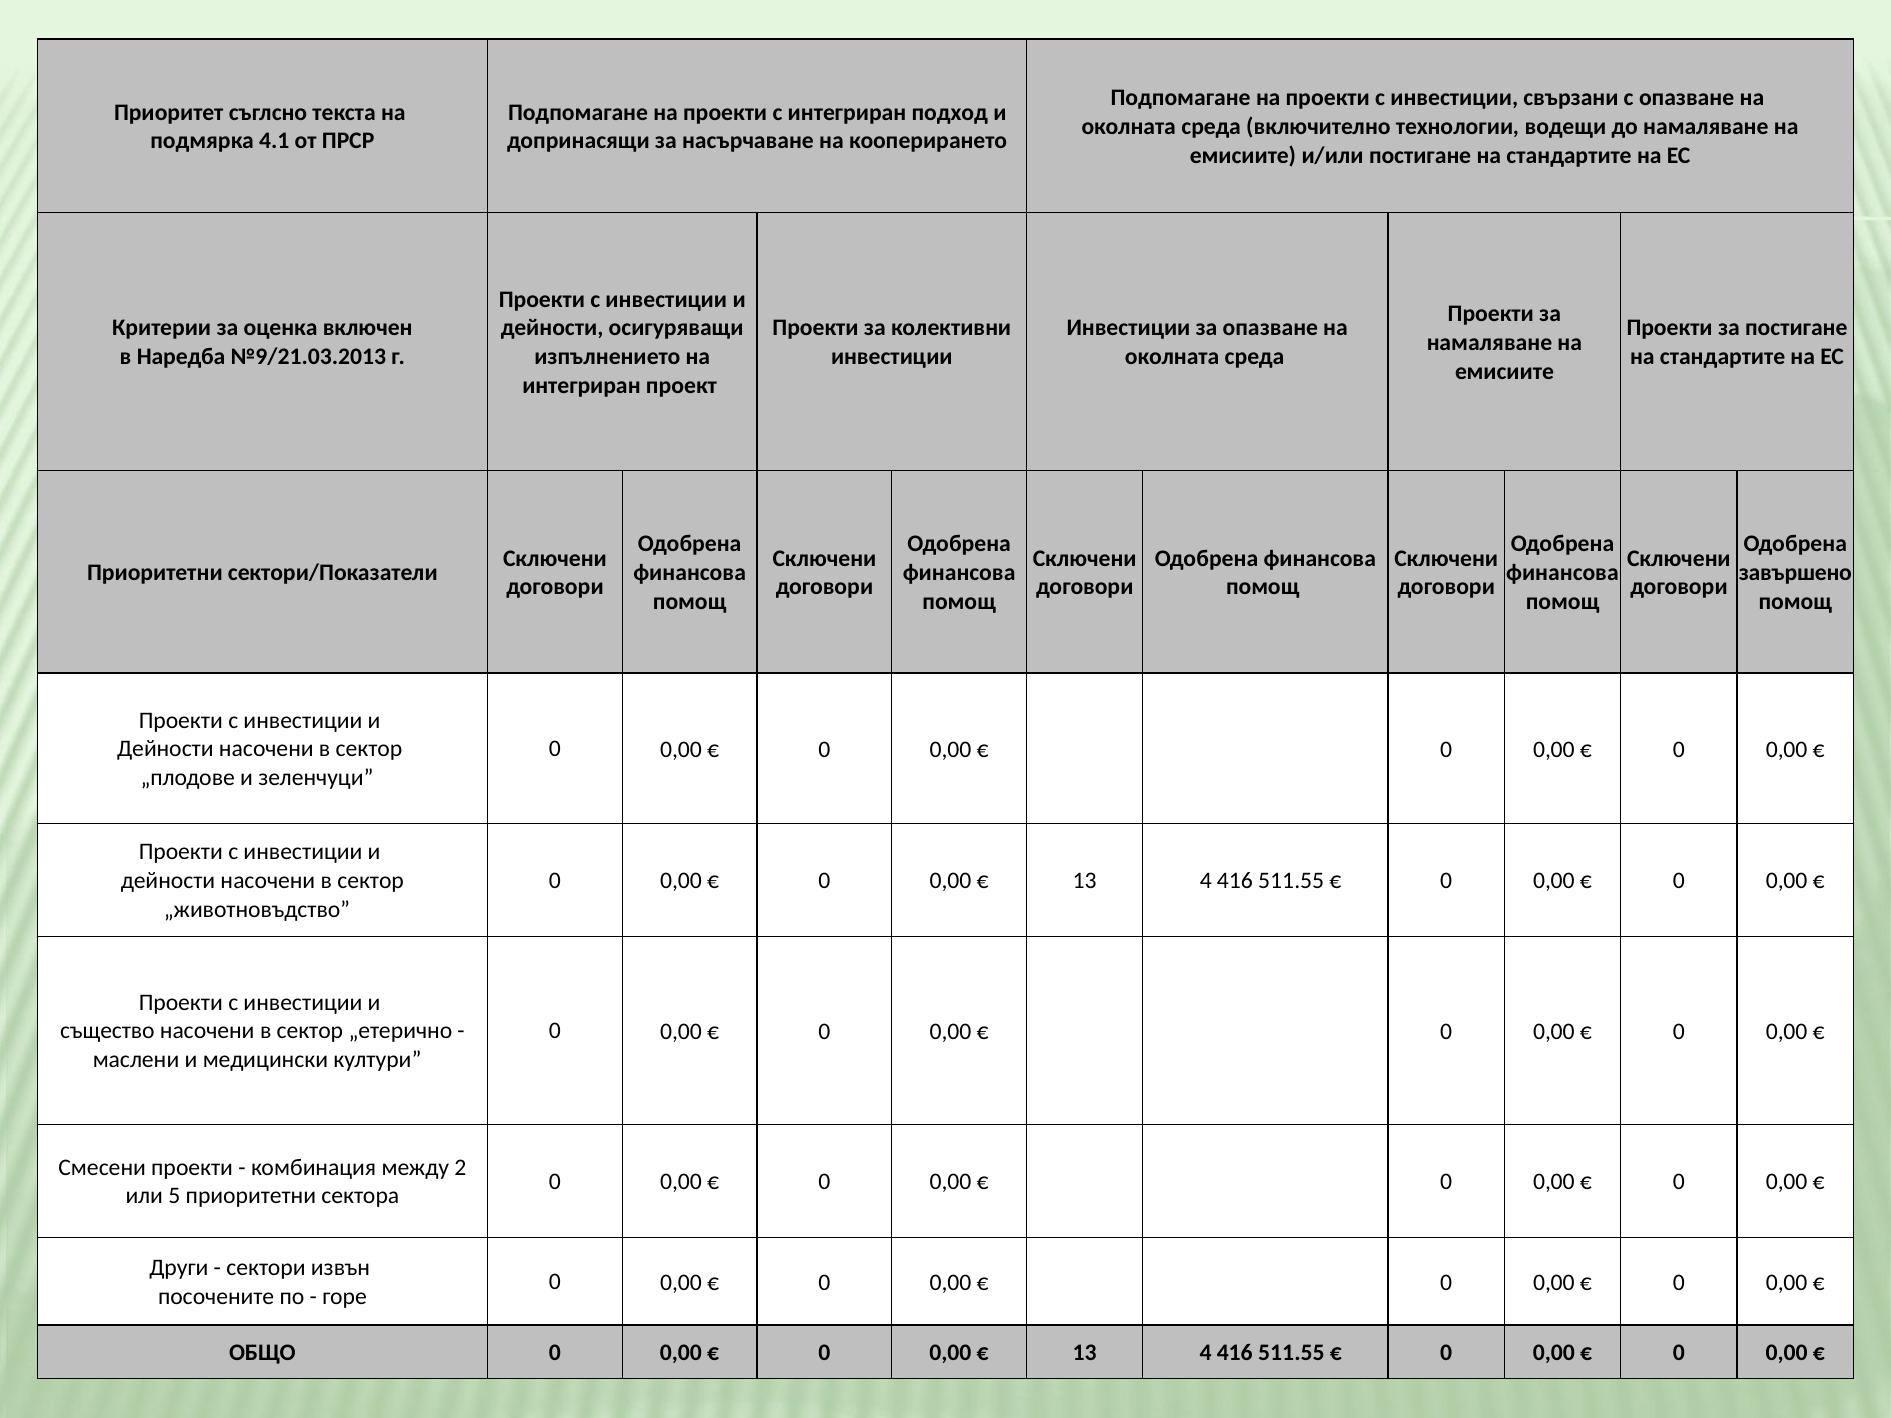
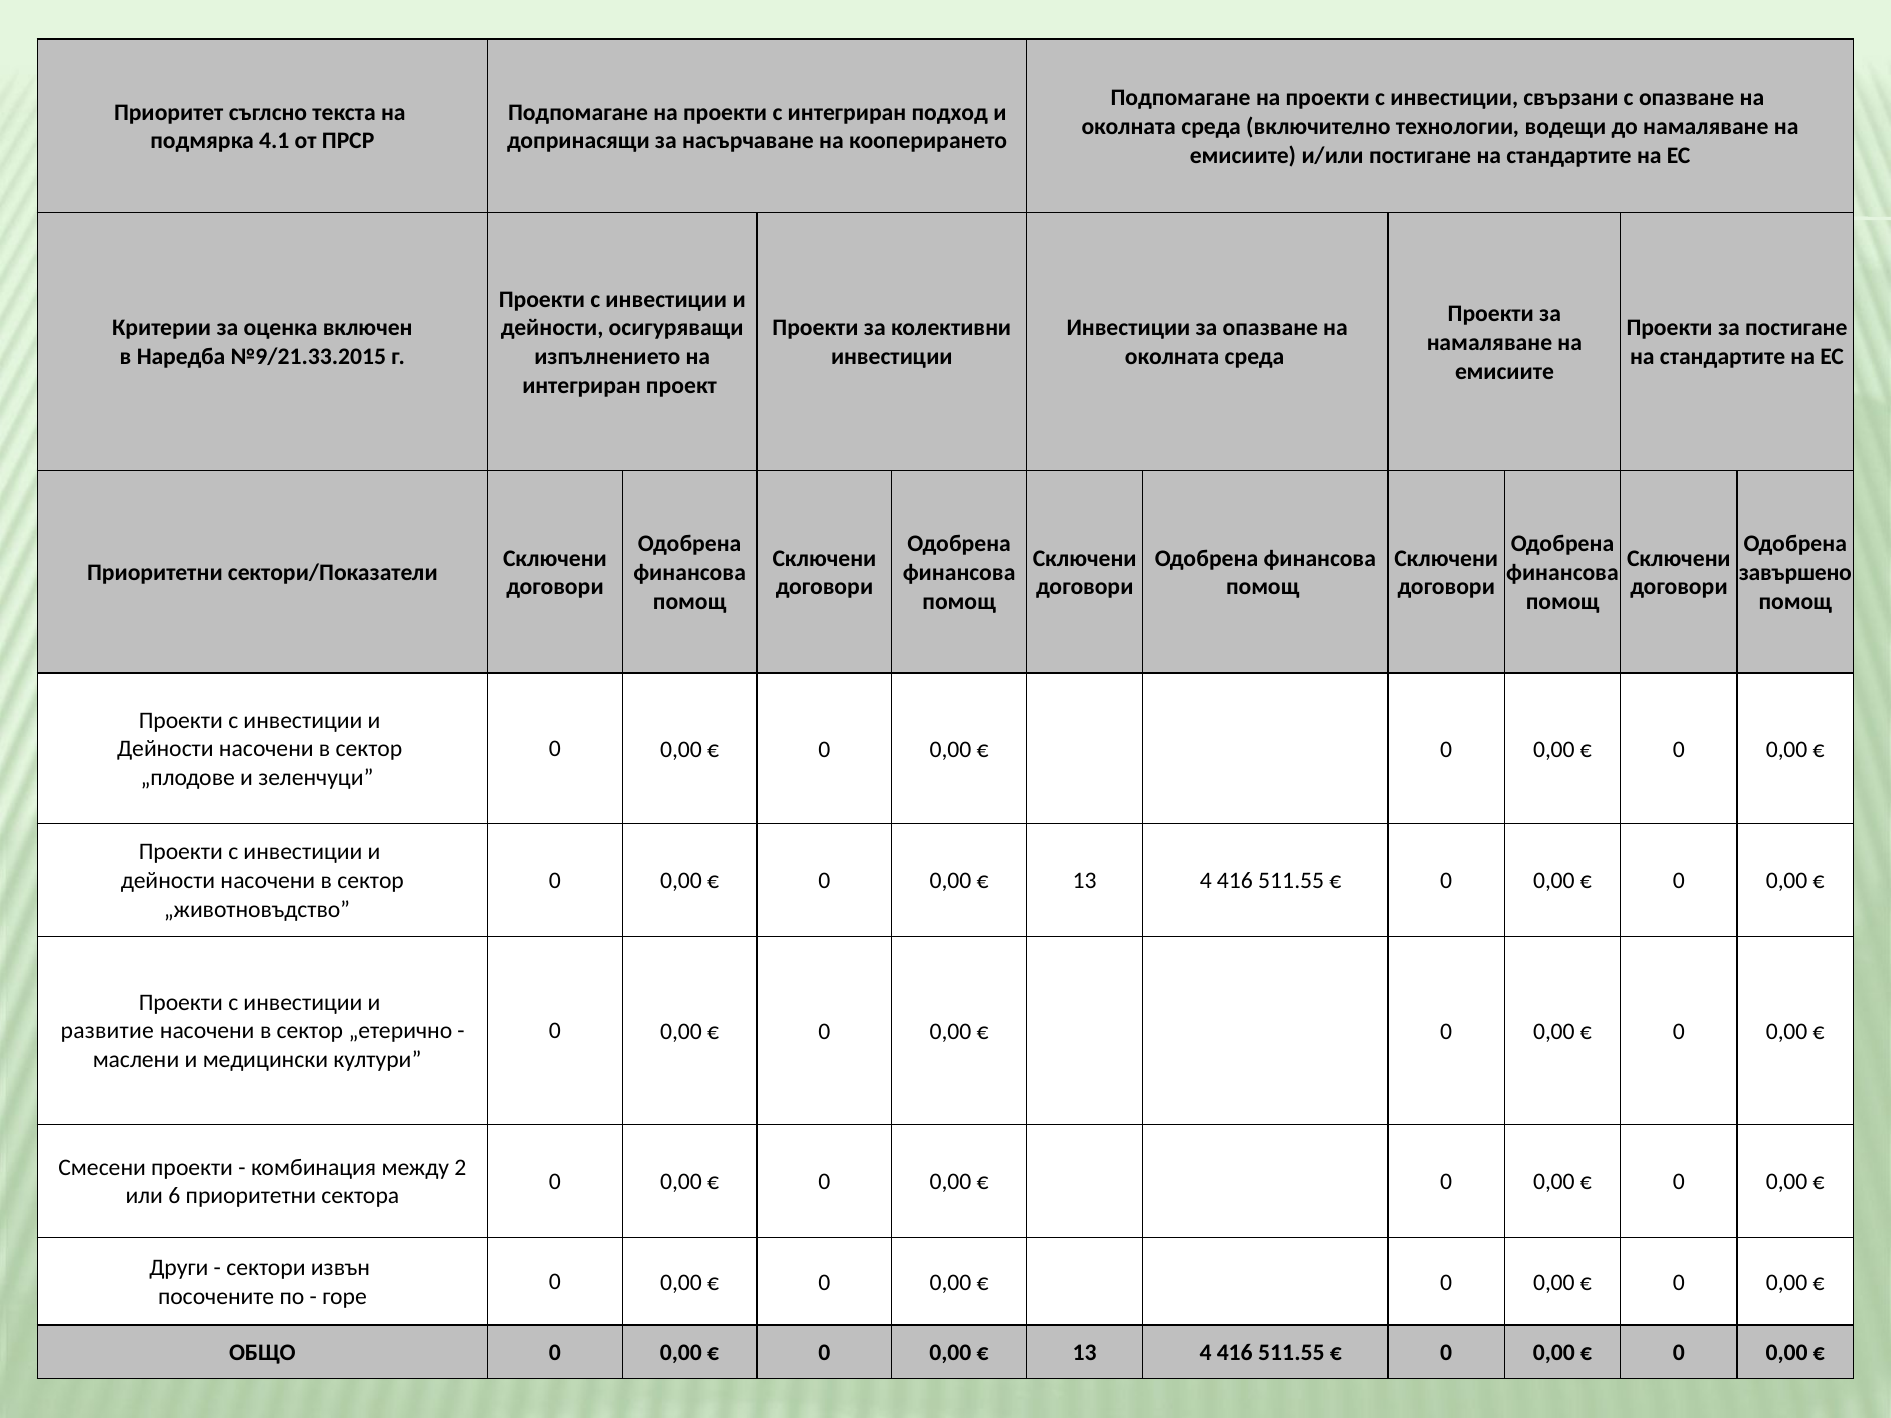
№9/21.03.2013: №9/21.03.2013 -> №9/21.33.2015
същество: същество -> развитие
5: 5 -> 6
